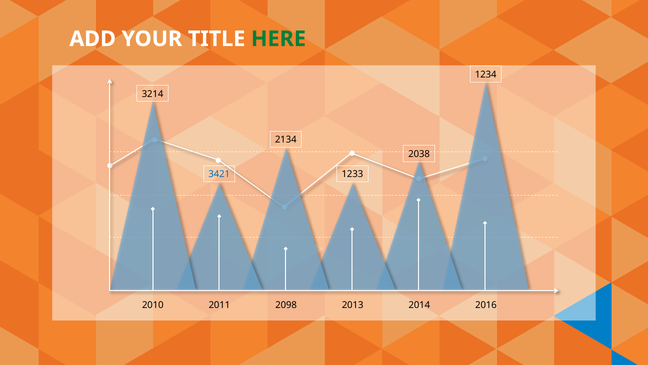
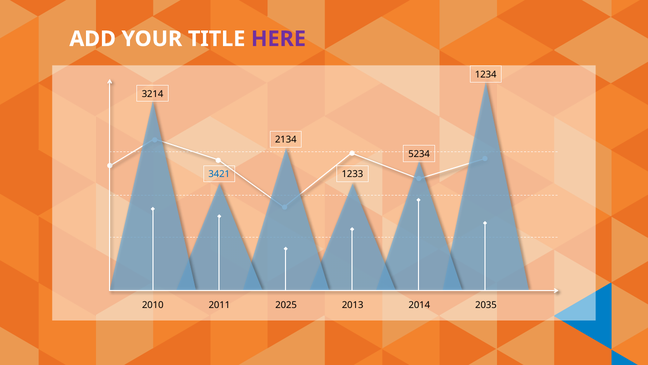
HERE colour: green -> purple
2038: 2038 -> 5234
2098: 2098 -> 2025
2016: 2016 -> 2035
